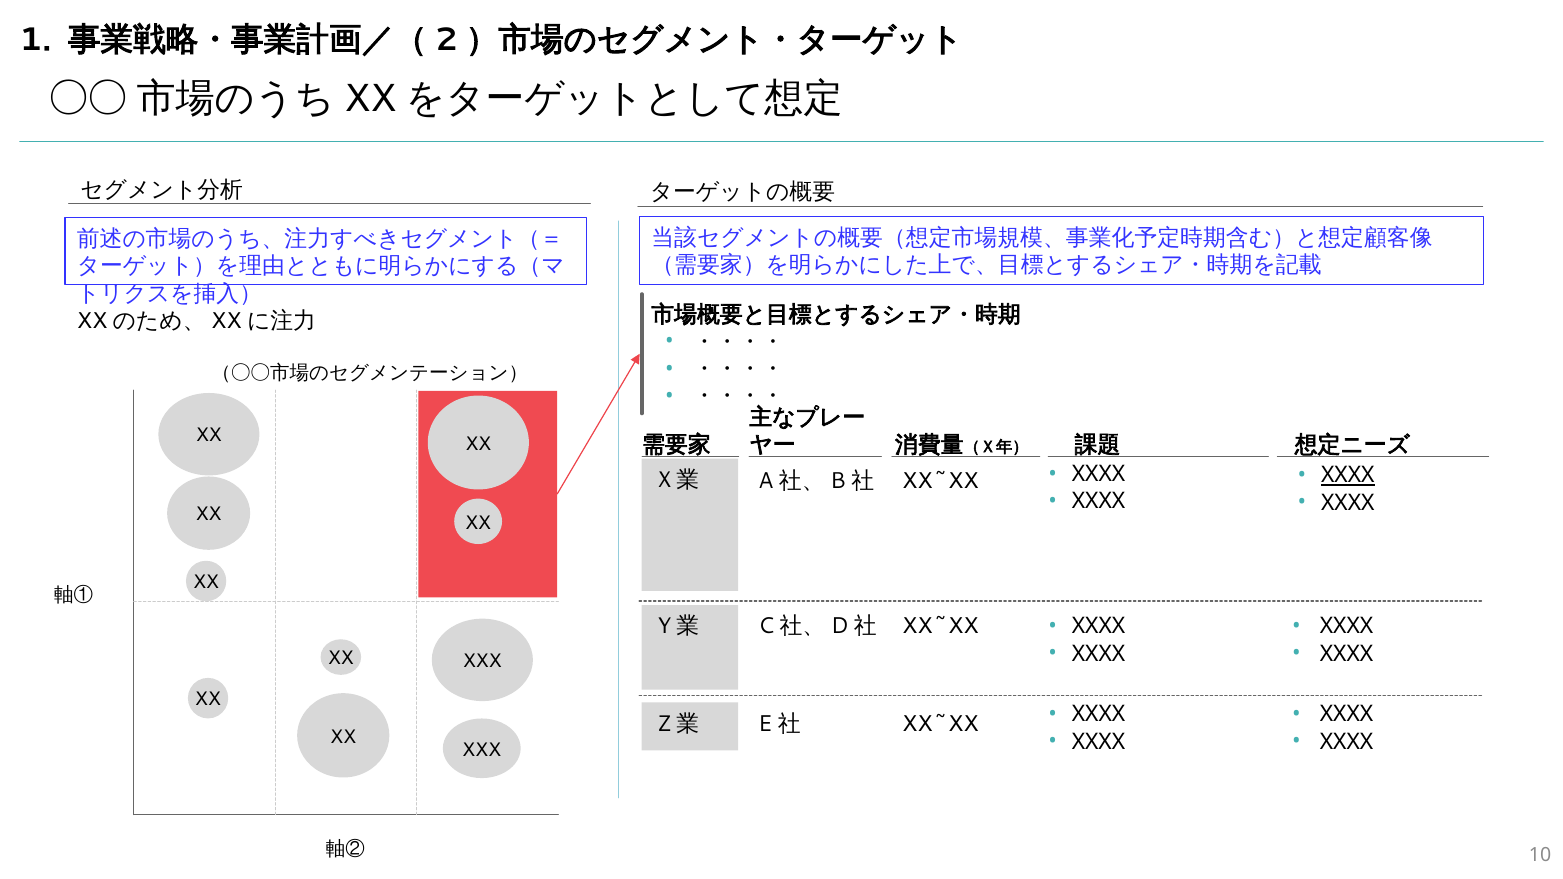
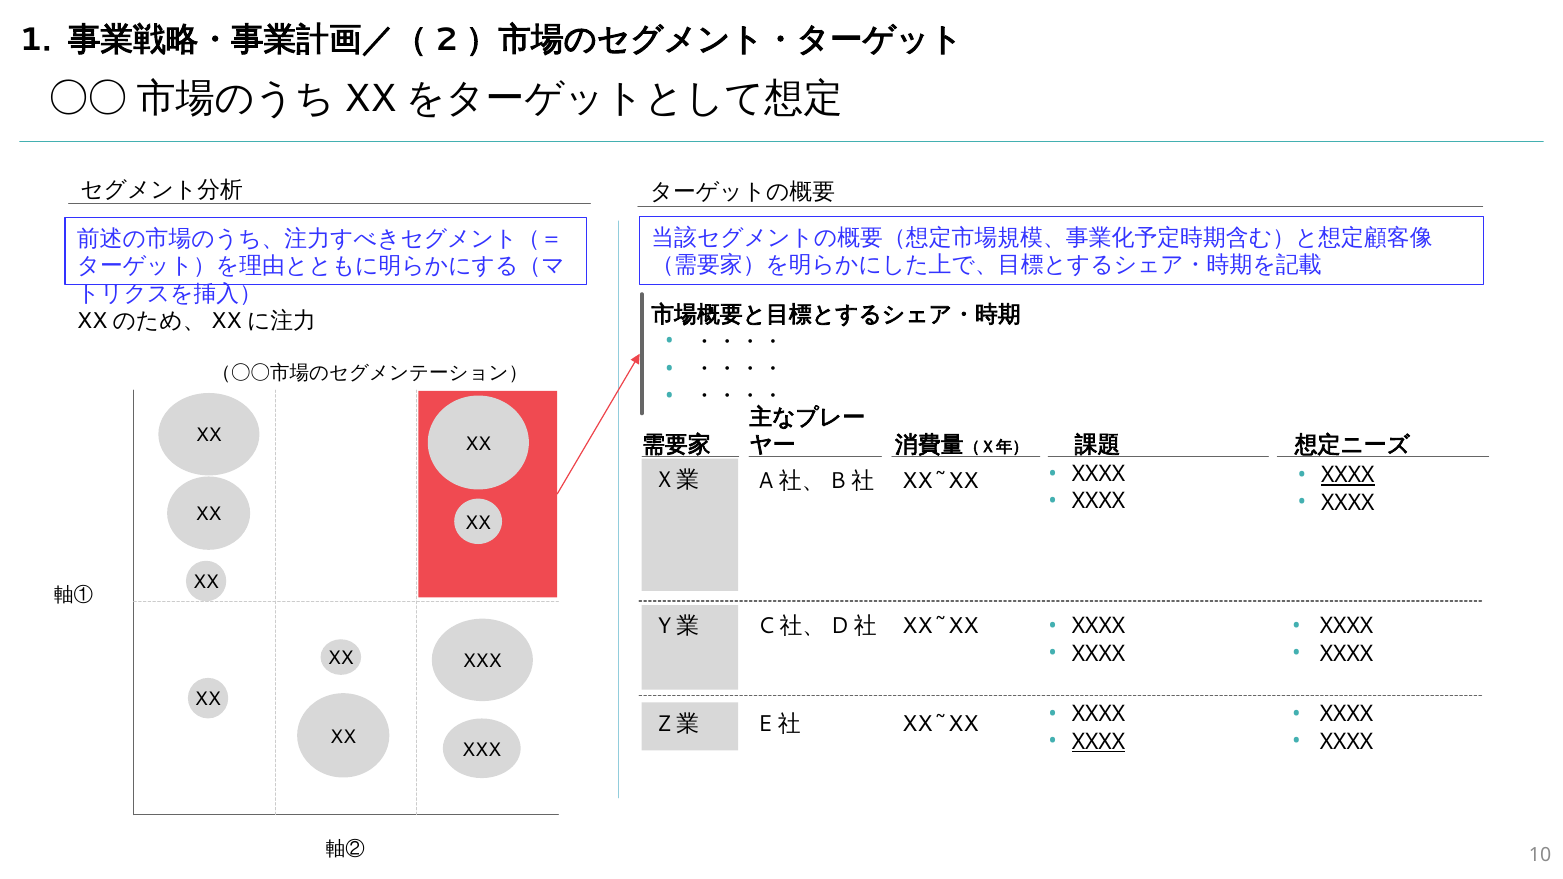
XXXX at (1098, 742) underline: none -> present
